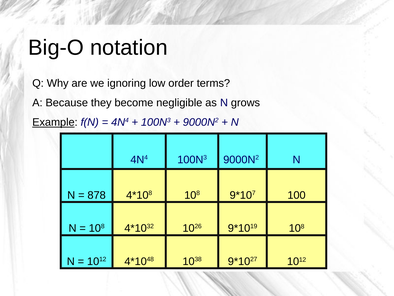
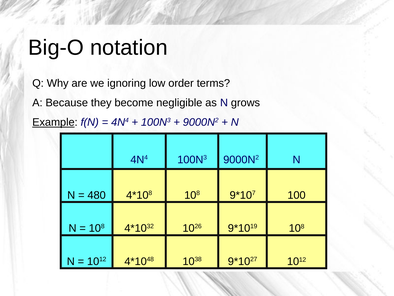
878: 878 -> 480
